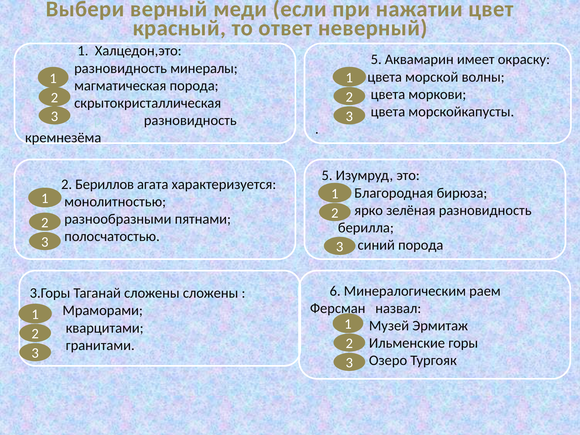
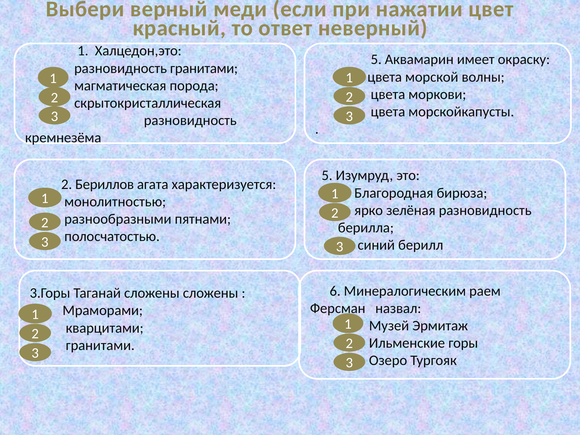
разновидность минералы: минералы -> гранитами
синий порода: порода -> берилл
